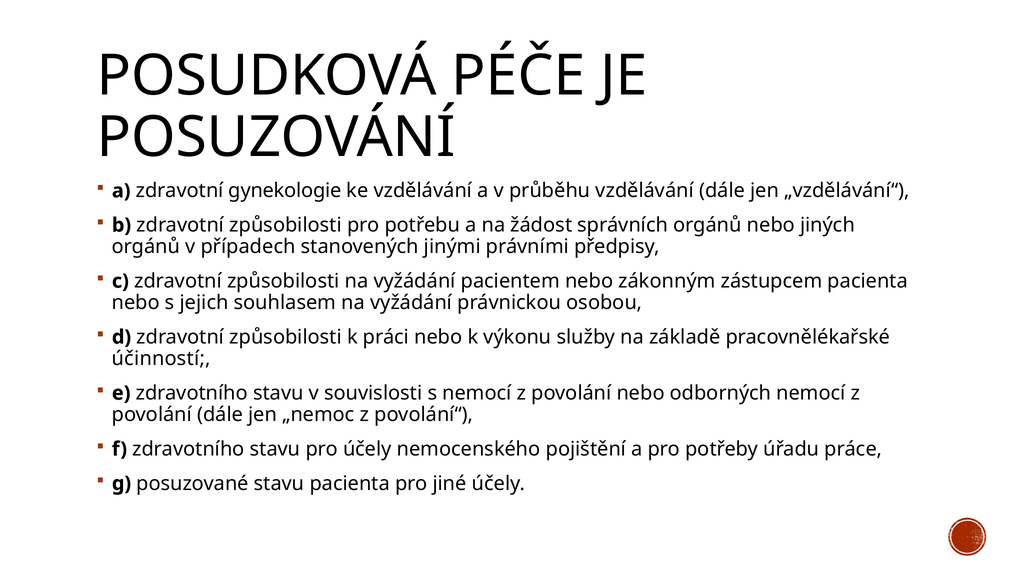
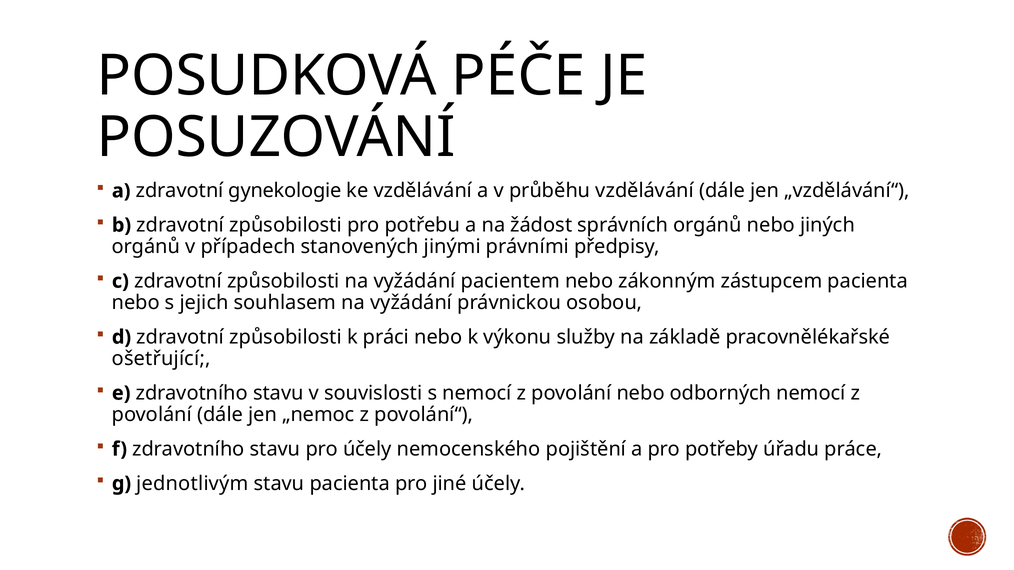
účinností: účinností -> ošetřující
posuzované: posuzované -> jednotlivým
